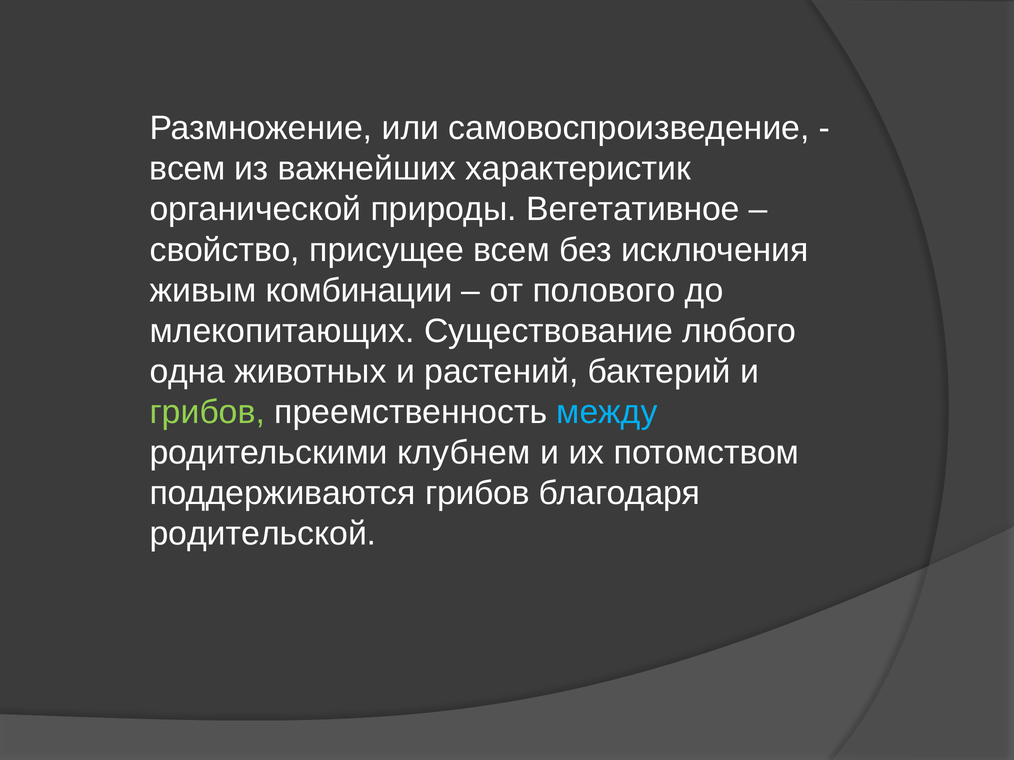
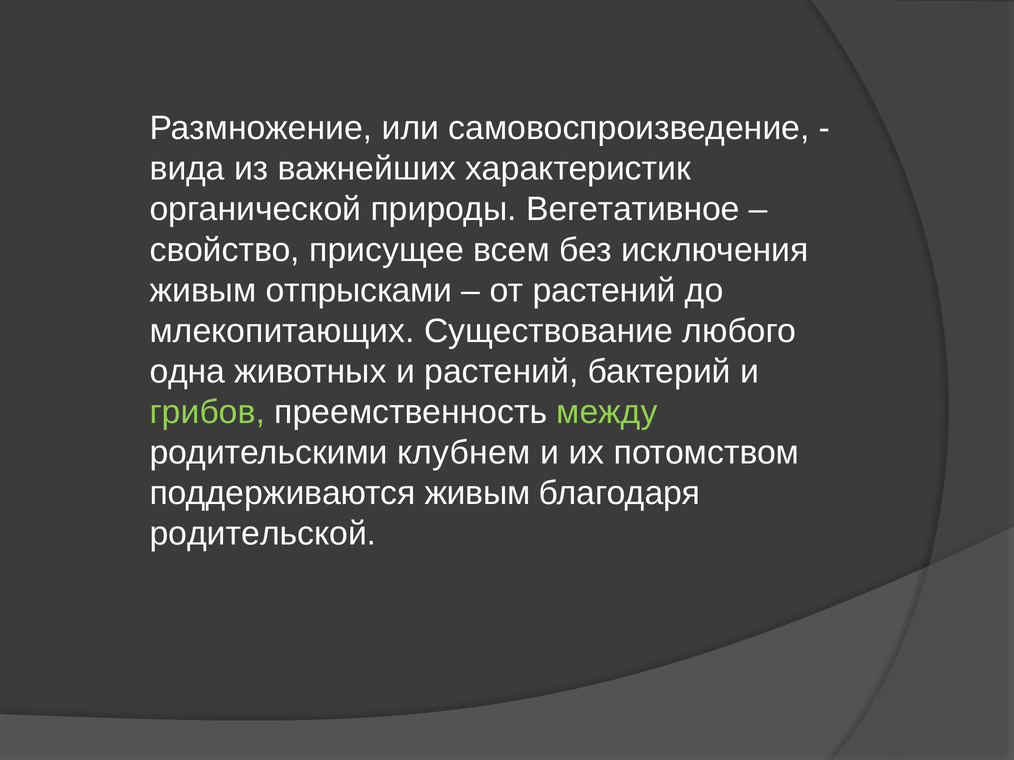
всем at (187, 169): всем -> вида
комбинации: комбинации -> отпрысками
от полового: полового -> растений
между colour: light blue -> light green
поддерживаются грибов: грибов -> живым
